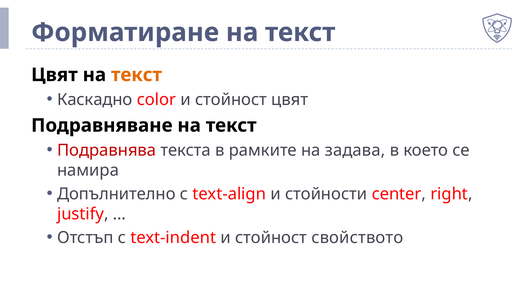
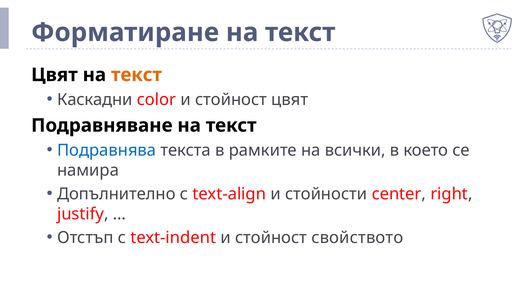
Каскадно: Каскадно -> Каскадни
Подравнява colour: red -> blue
задава: задава -> всички
